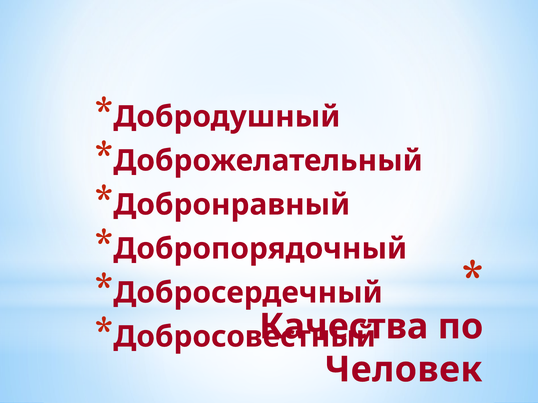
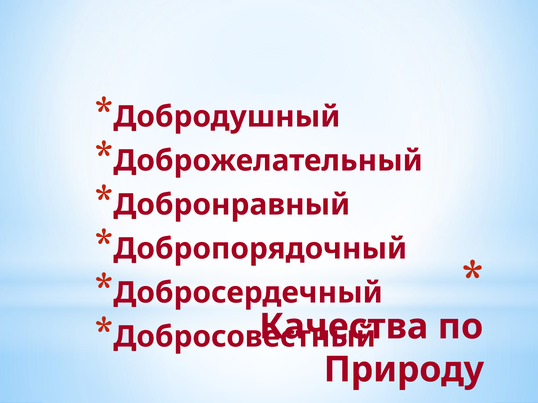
Человек: Человек -> Природу
